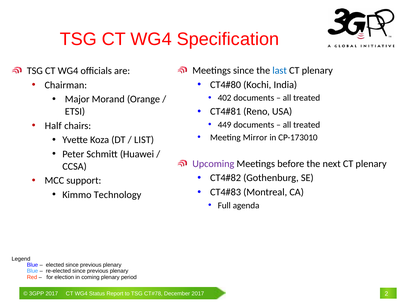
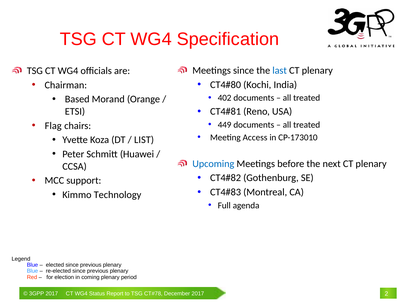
Major: Major -> Based
Half: Half -> Flag
Mirror: Mirror -> Access
Upcoming colour: purple -> blue
